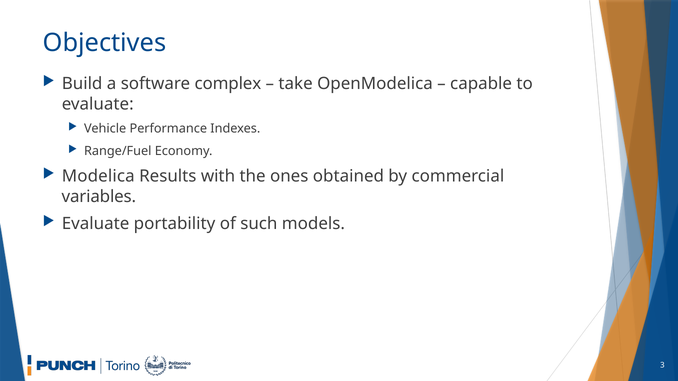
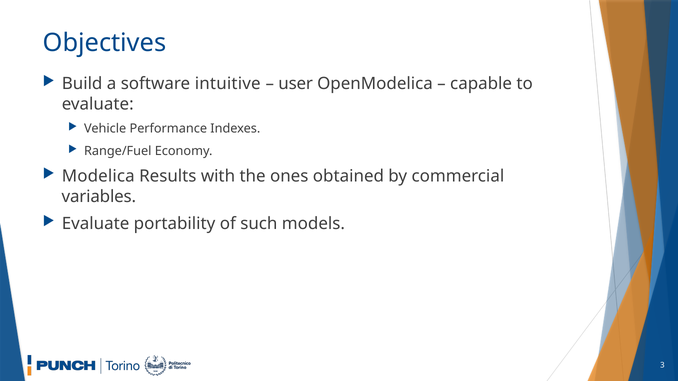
complex: complex -> intuitive
take: take -> user
